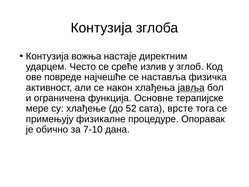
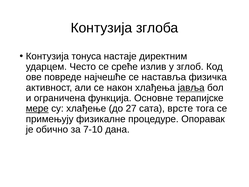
вожња: вожња -> тонуса
мере underline: none -> present
52: 52 -> 27
